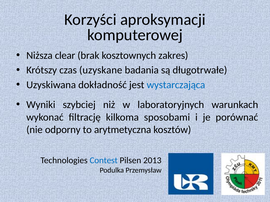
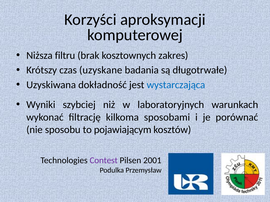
clear: clear -> filtru
odporny: odporny -> sposobu
arytmetyczna: arytmetyczna -> pojawiającym
Contest colour: blue -> purple
2013: 2013 -> 2001
